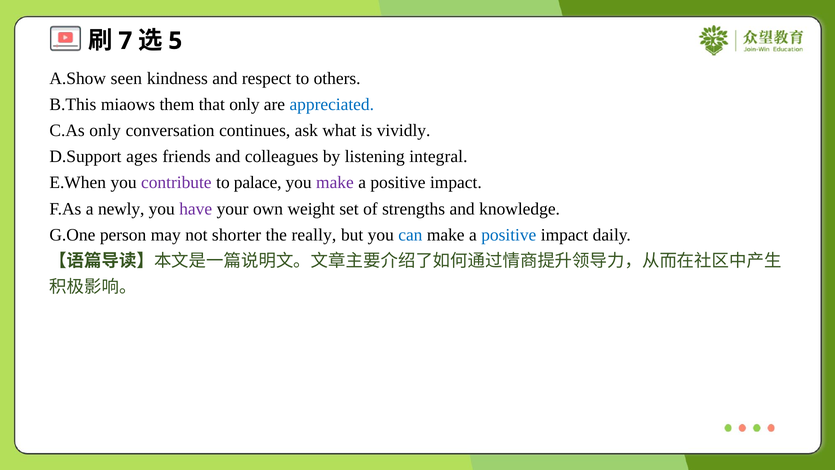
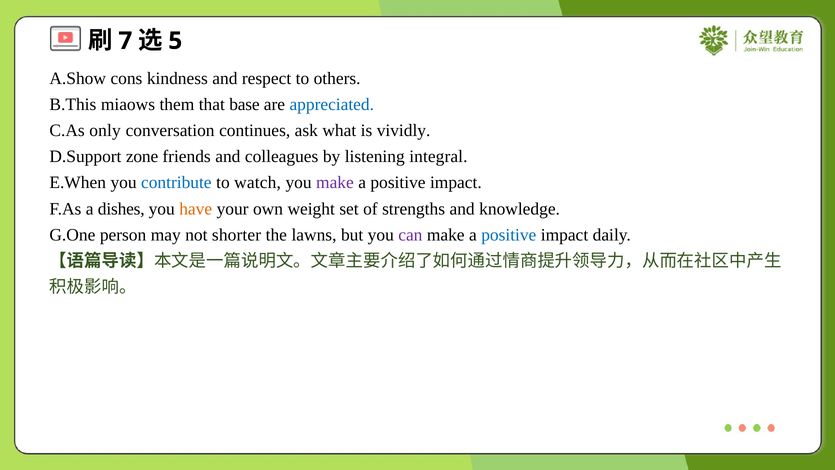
seen: seen -> cons
that only: only -> base
ages: ages -> zone
contribute colour: purple -> blue
palace: palace -> watch
newly: newly -> dishes
have colour: purple -> orange
really: really -> lawns
can colour: blue -> purple
